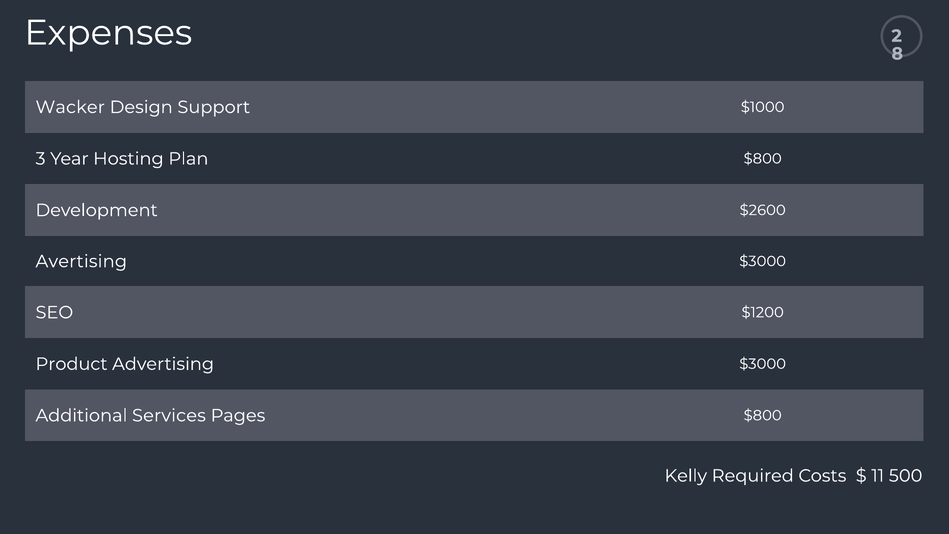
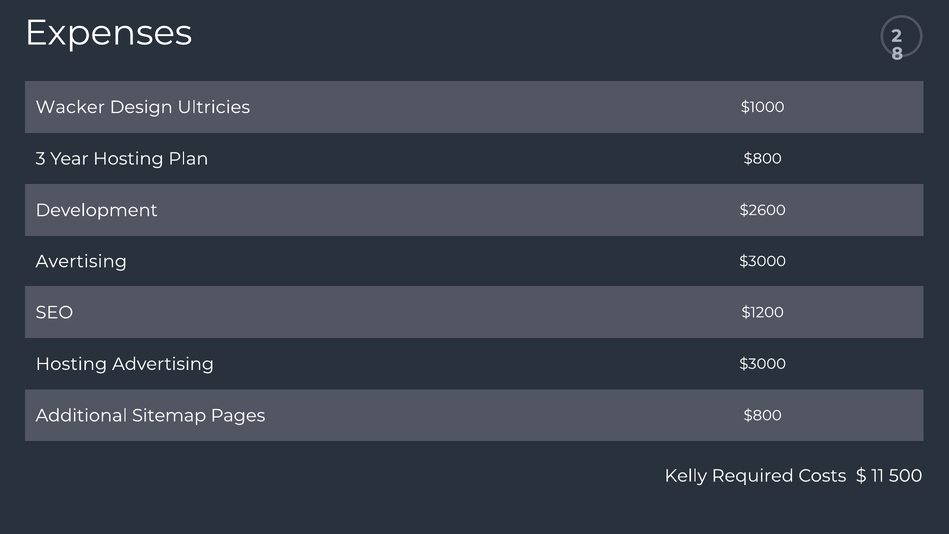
Support: Support -> Ultricies
Product at (72, 364): Product -> Hosting
Services: Services -> Sitemap
